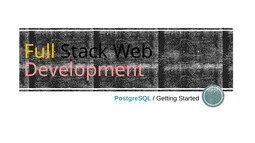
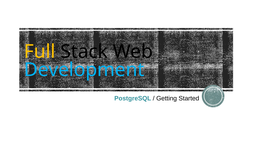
Development colour: pink -> light blue
